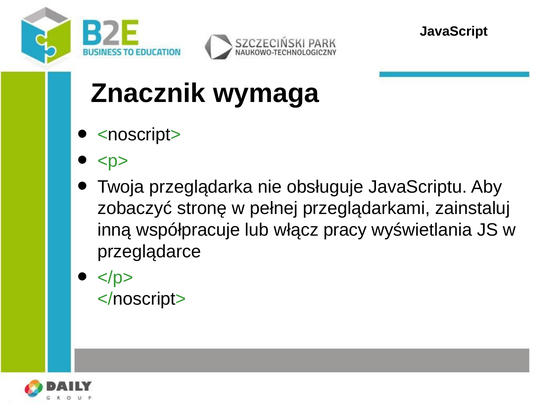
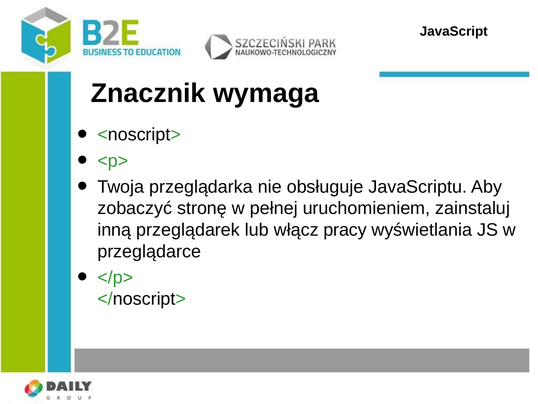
przeglądarkami: przeglądarkami -> uruchomieniem
współpracuje: współpracuje -> przeglądarek
